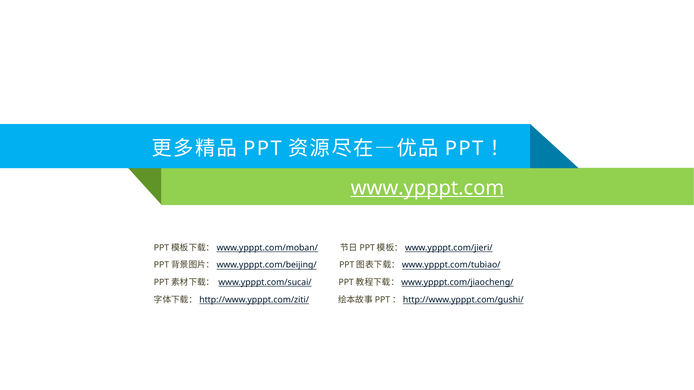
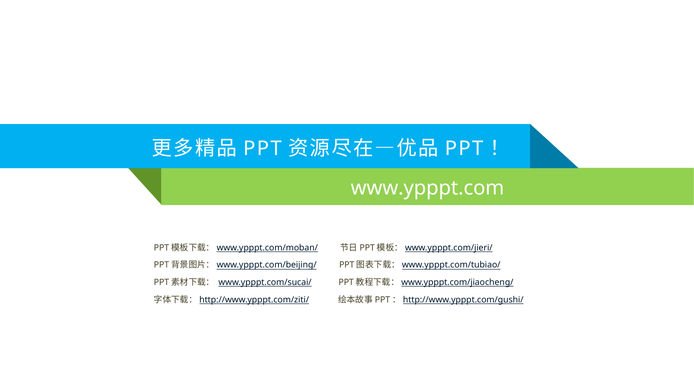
www.ypppt.com underline: present -> none
